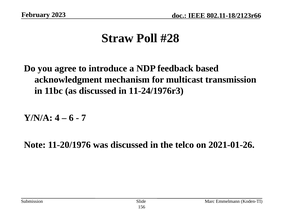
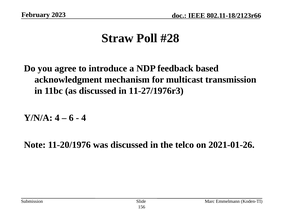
11-24/1976r3: 11-24/1976r3 -> 11-27/1976r3
7 at (84, 118): 7 -> 4
